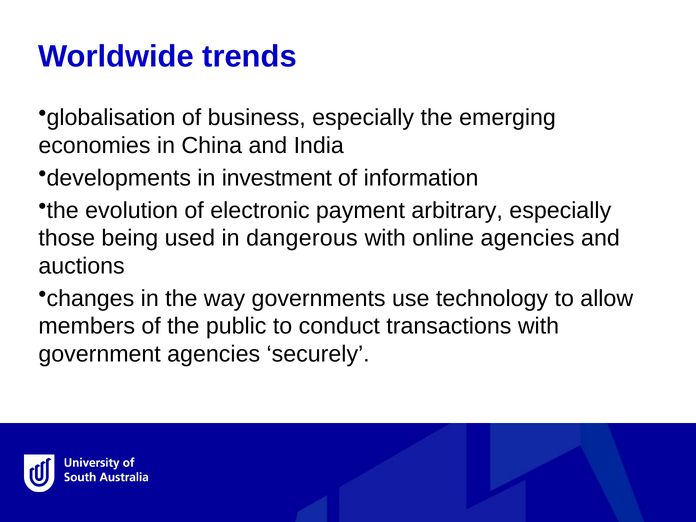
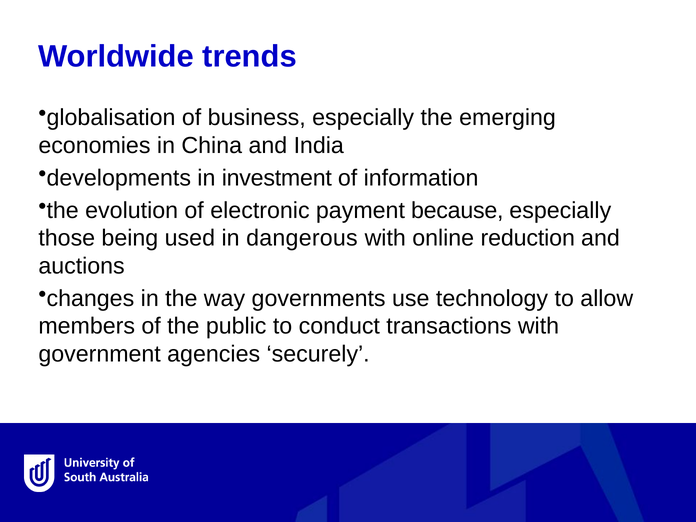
arbitrary: arbitrary -> because
online agencies: agencies -> reduction
